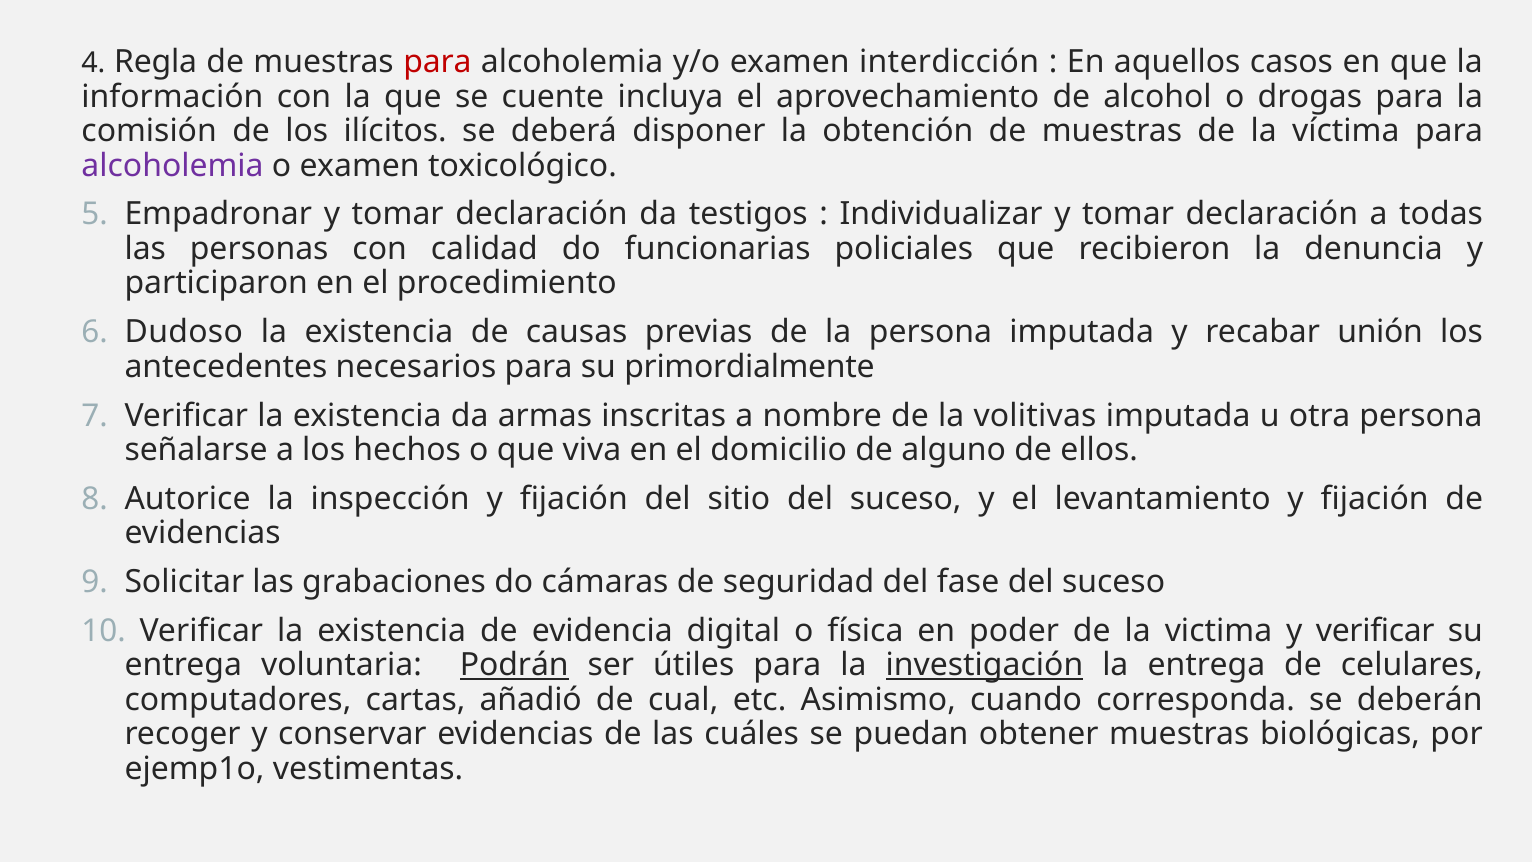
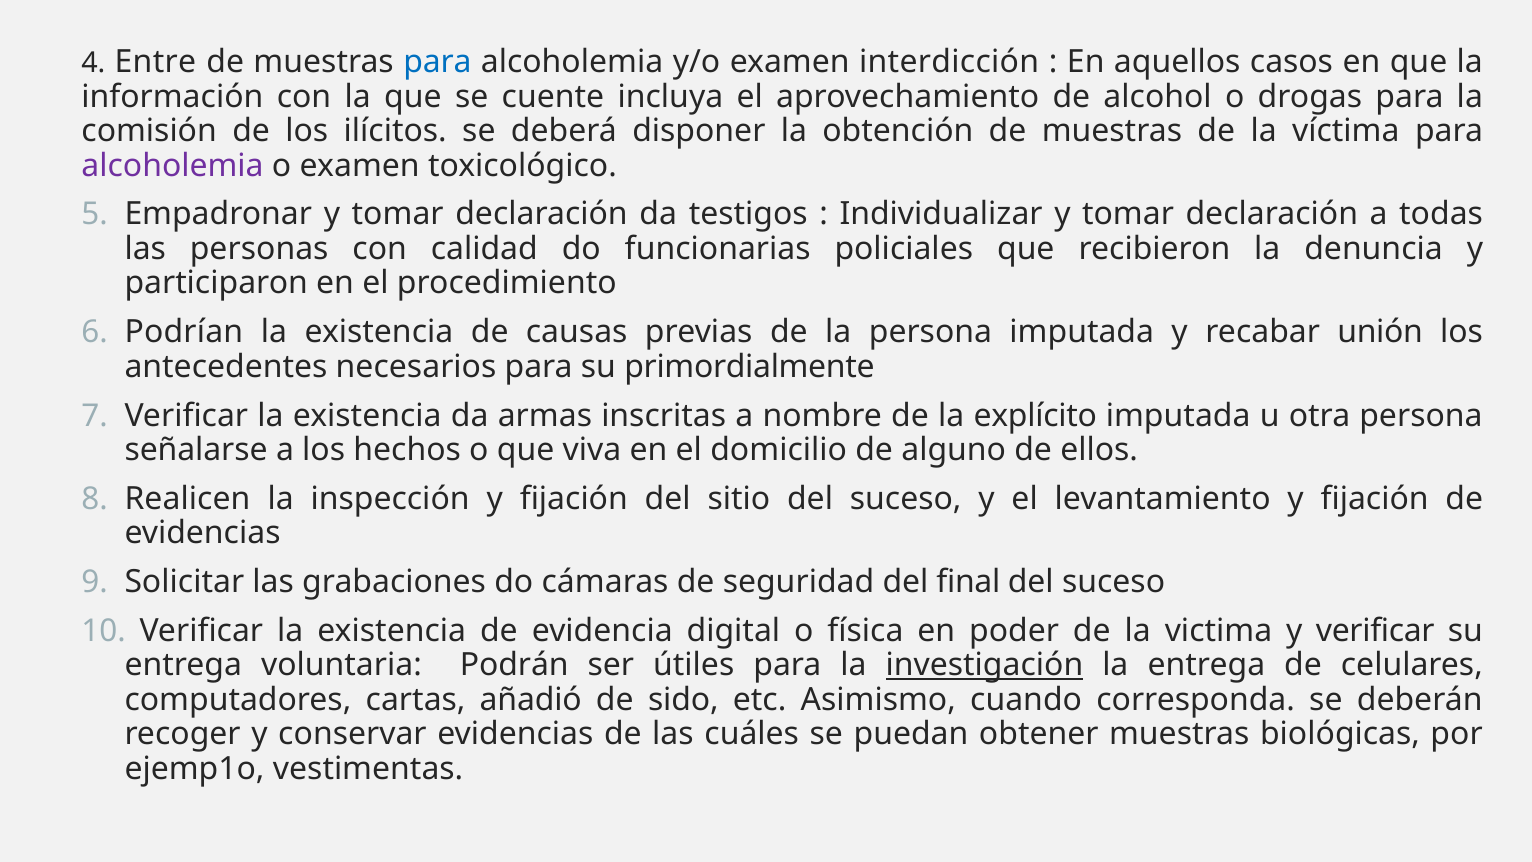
Regla: Regla -> Entre
para at (437, 62) colour: red -> blue
Dudoso: Dudoso -> Podrían
volitivas: volitivas -> explícito
Autorice: Autorice -> Realicen
fase: fase -> final
Podrán underline: present -> none
cual: cual -> sido
